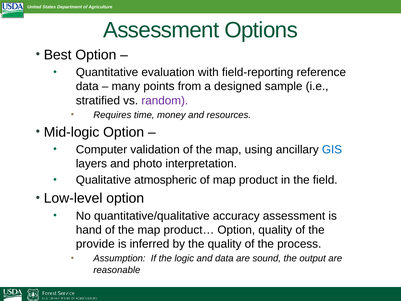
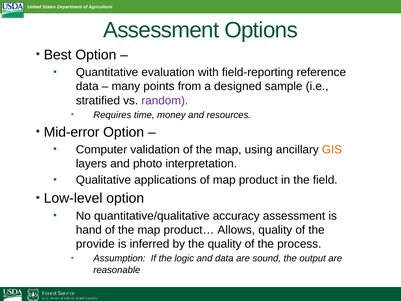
Mid-logic: Mid-logic -> Mid-error
GIS colour: blue -> orange
atmospheric: atmospheric -> applications
product… Option: Option -> Allows
